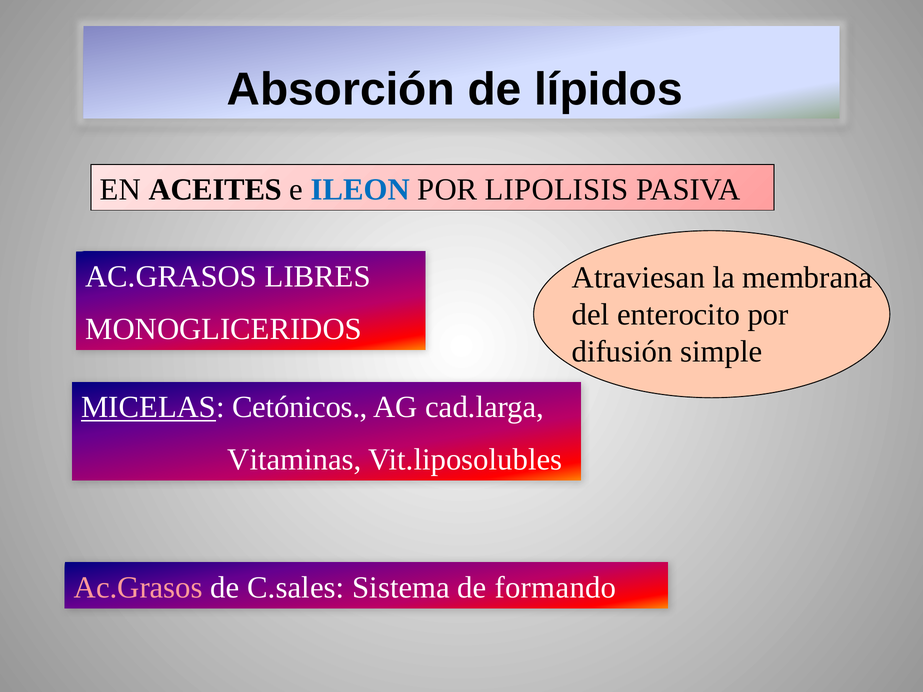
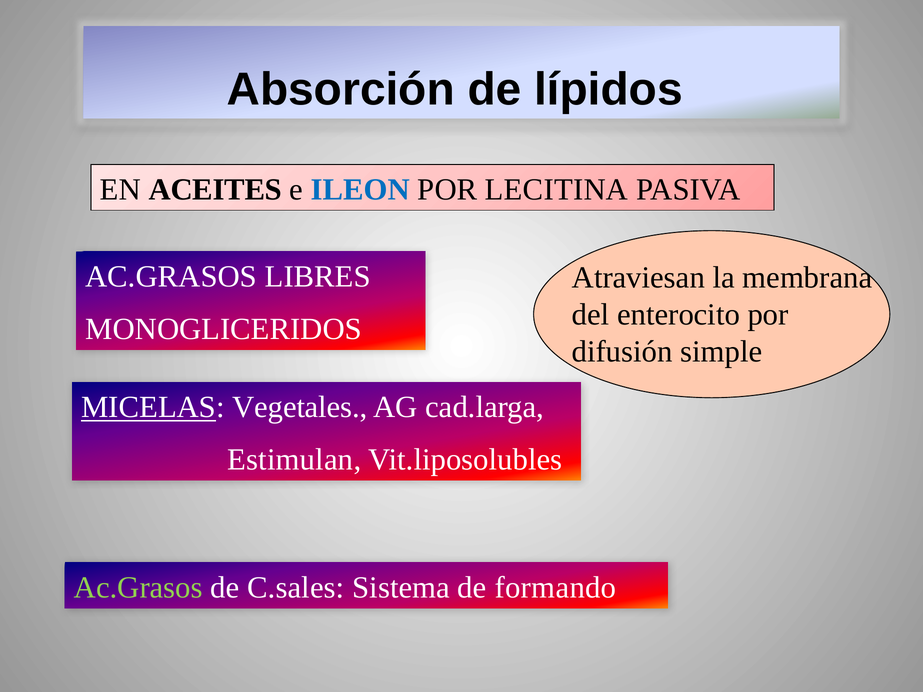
LIPOLISIS: LIPOLISIS -> LECITINA
Cetónicos: Cetónicos -> Vegetales
Vitaminas: Vitaminas -> Estimulan
Ac.Grasos at (138, 588) colour: pink -> light green
